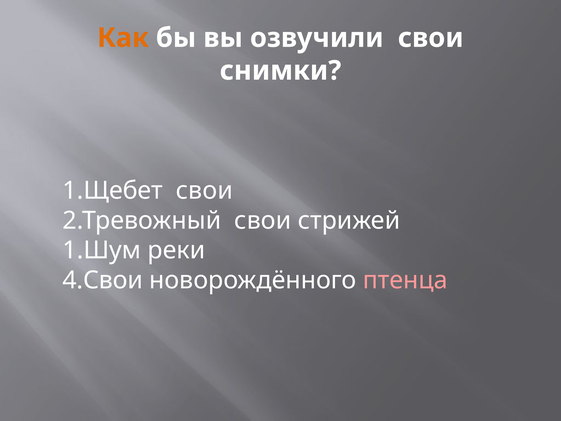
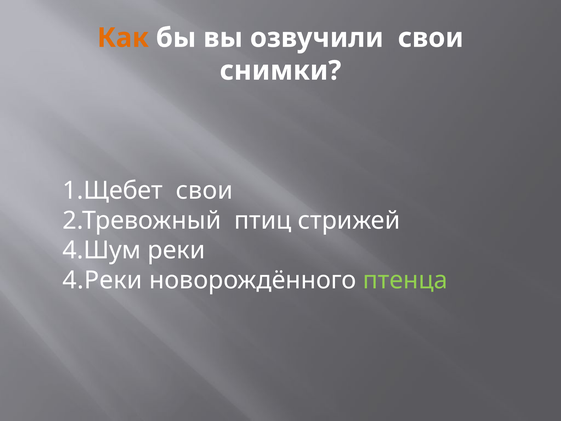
2.Тревожный свои: свои -> птиц
1.Шум: 1.Шум -> 4.Шум
4.Свои: 4.Свои -> 4.Реки
птенца colour: pink -> light green
